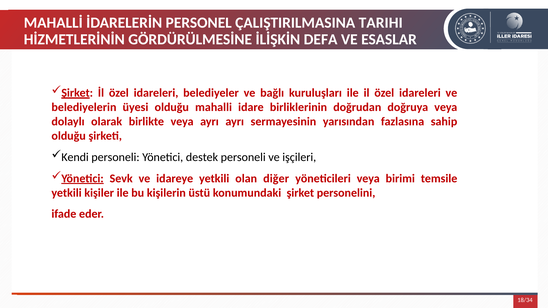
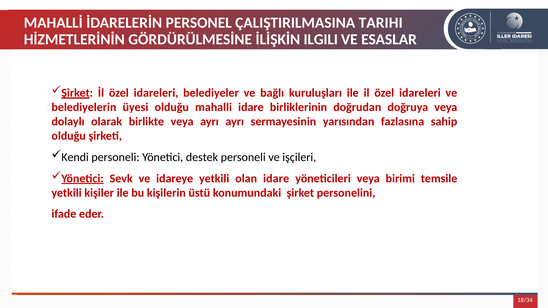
DEFA: DEFA -> ILGILI
olan diğer: diğer -> idare
